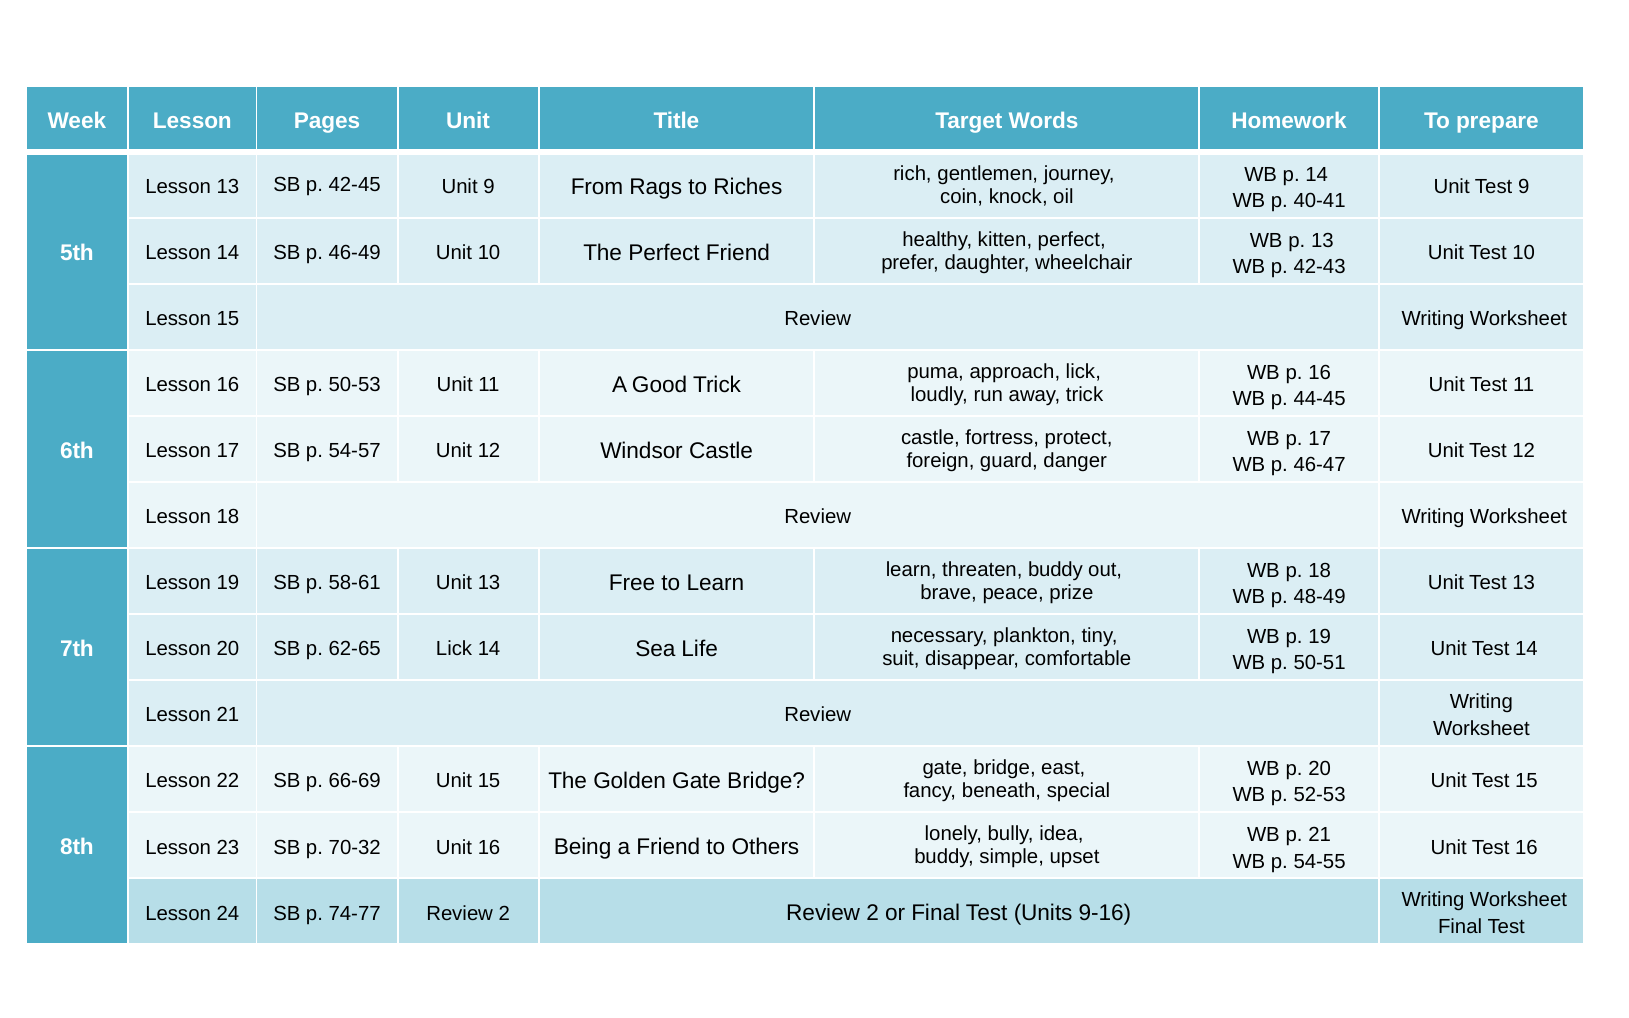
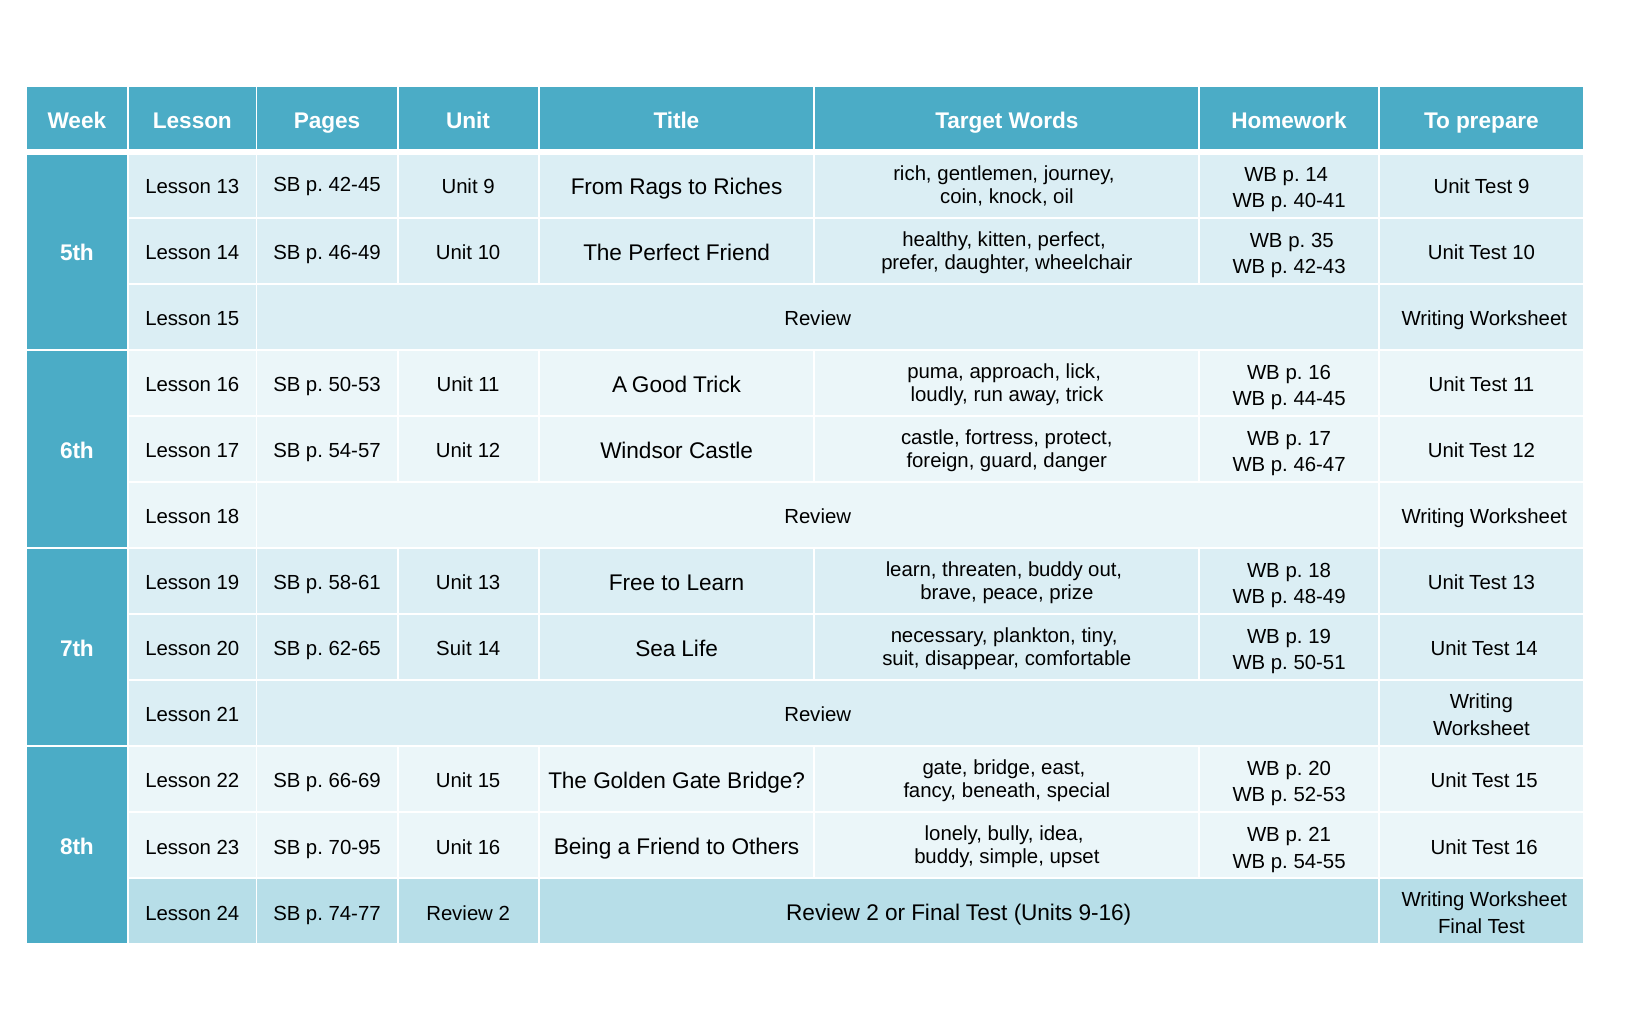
p 13: 13 -> 35
62-65 Lick: Lick -> Suit
70-32: 70-32 -> 70-95
